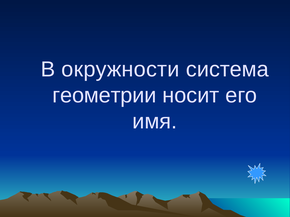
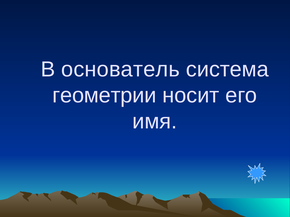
окружности: окружности -> основатель
